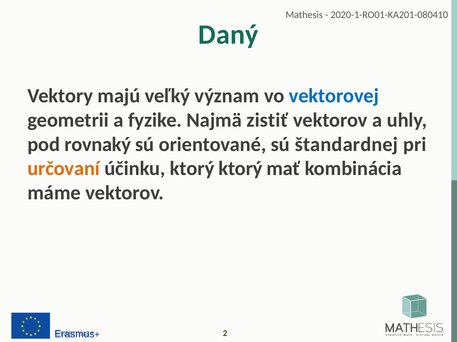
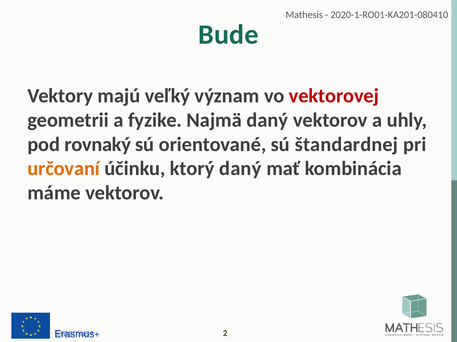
Daný: Daný -> Bude
vektorovej colour: blue -> red
Najmä zistiť: zistiť -> daný
ktorý ktorý: ktorý -> daný
